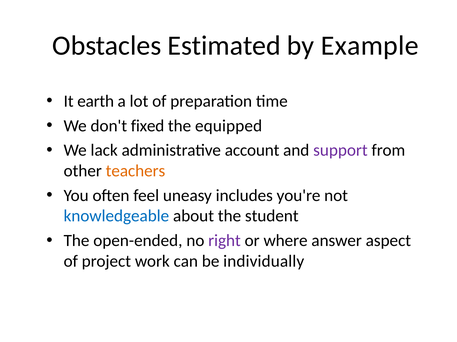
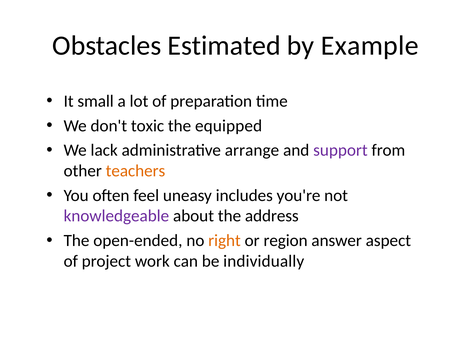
earth: earth -> small
fixed: fixed -> toxic
account: account -> arrange
knowledgeable colour: blue -> purple
student: student -> address
right colour: purple -> orange
where: where -> region
